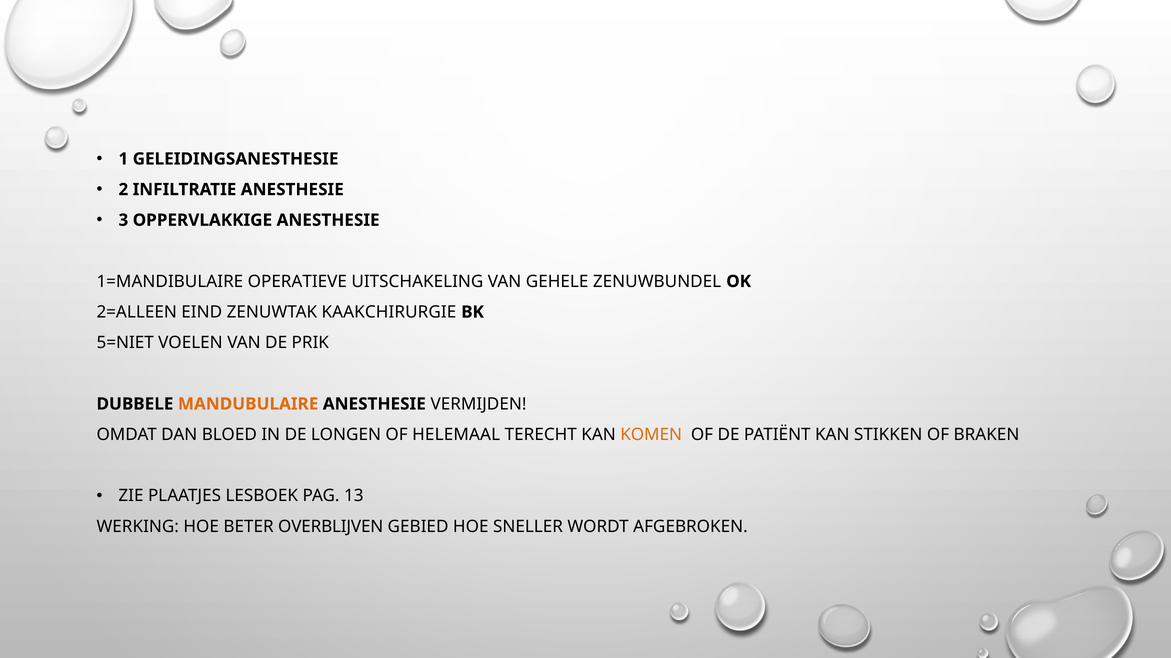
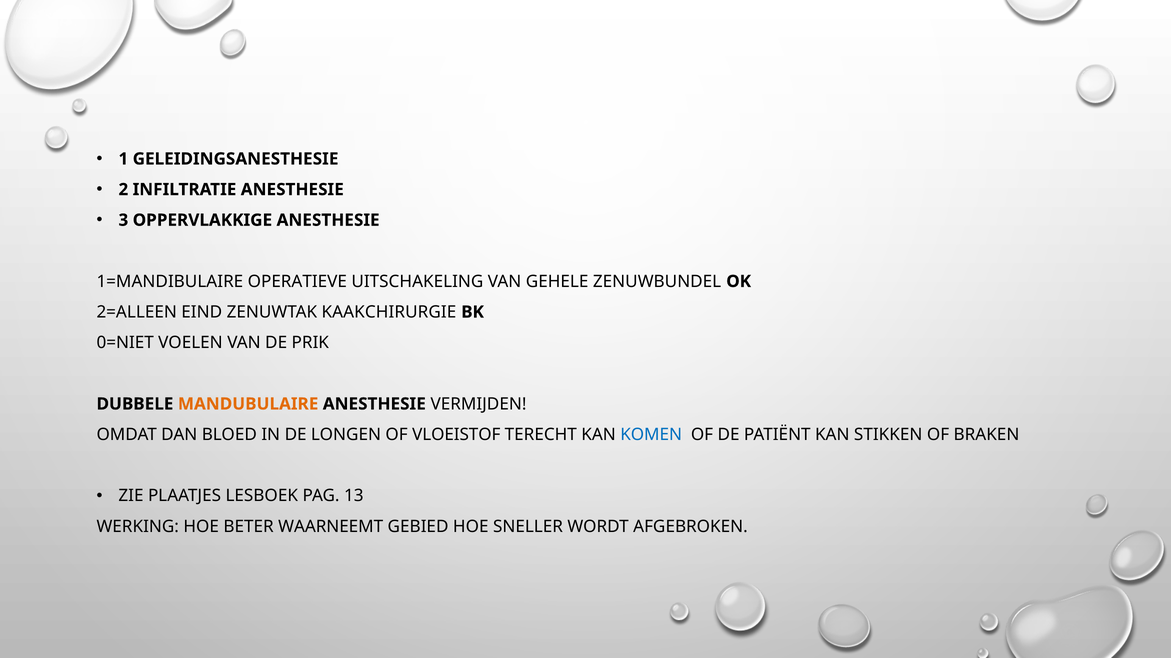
5=NIET: 5=NIET -> 0=NIET
HELEMAAL: HELEMAAL -> VLOEISTOF
KOMEN colour: orange -> blue
OVERBLIJVEN: OVERBLIJVEN -> WAARNEEMT
